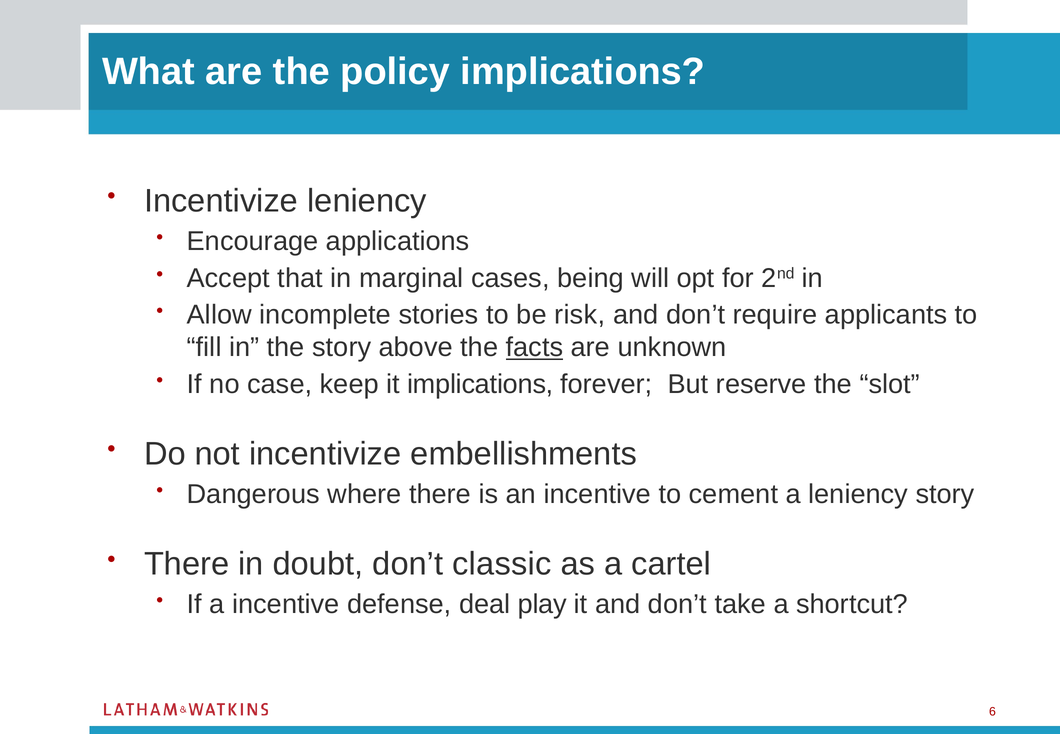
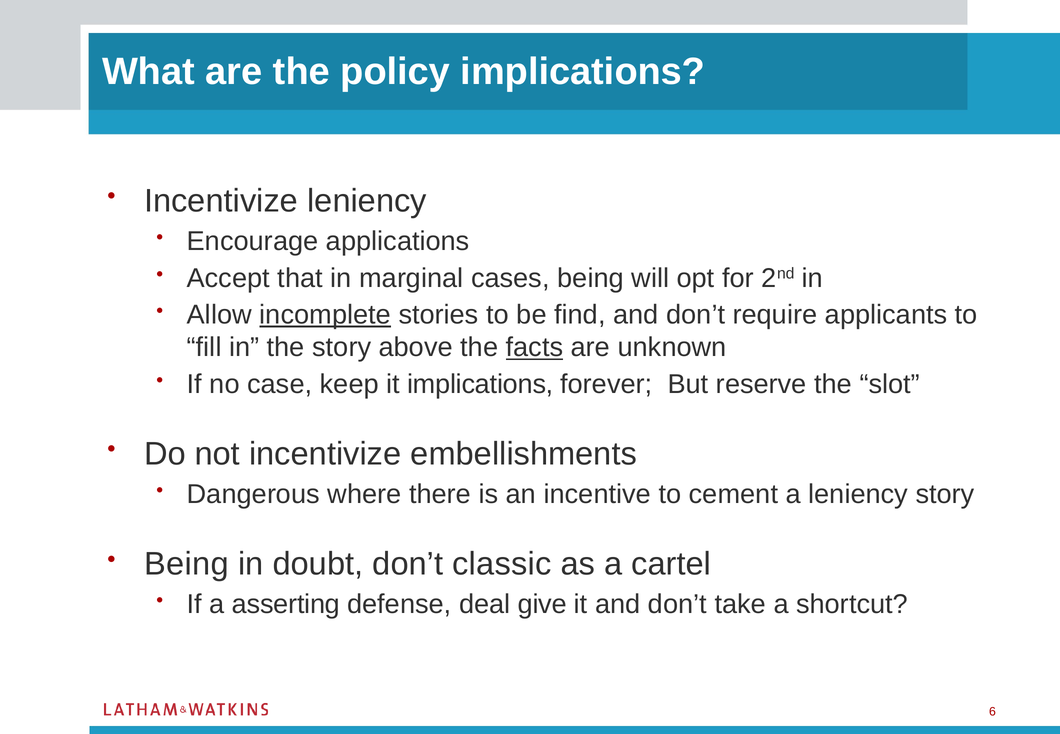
incomplete underline: none -> present
risk: risk -> find
There at (187, 564): There -> Being
a incentive: incentive -> asserting
play: play -> give
